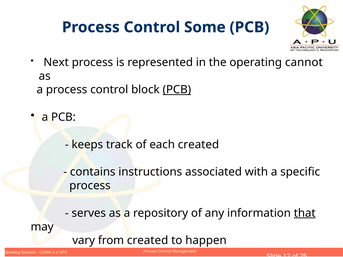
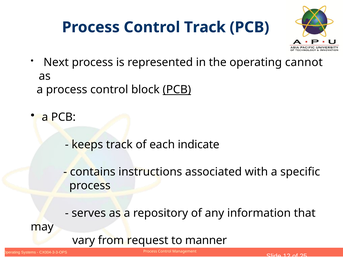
Control Some: Some -> Track
each created: created -> indicate
that underline: present -> none
from created: created -> request
happen: happen -> manner
